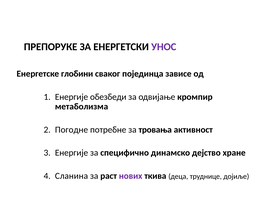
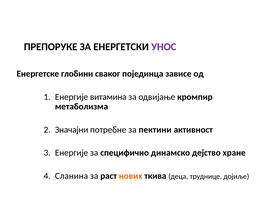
обезбеди: обезбеди -> витамина
Погодне: Погодне -> Значајни
тровања: тровања -> пектини
нових colour: purple -> orange
